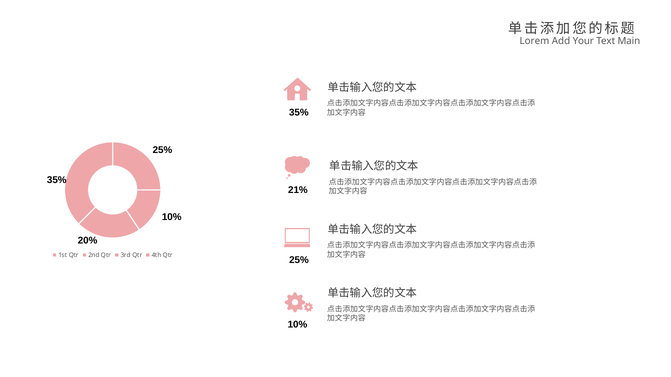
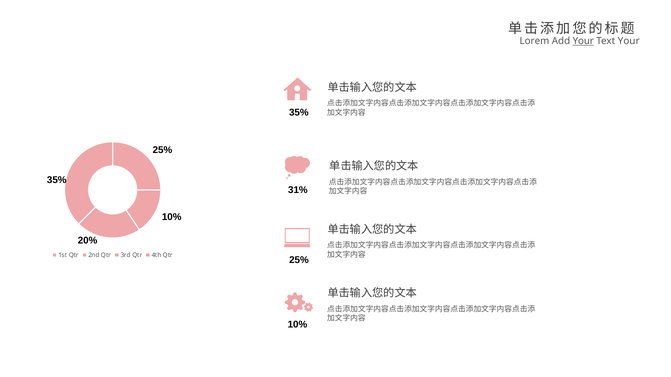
Your at (583, 41) underline: none -> present
Text Main: Main -> Your
21%: 21% -> 31%
